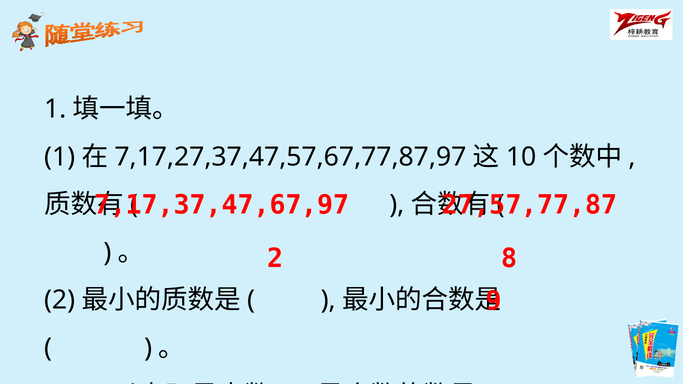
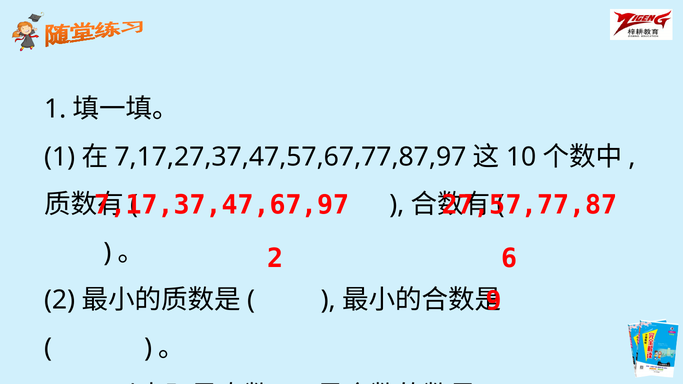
8: 8 -> 6
